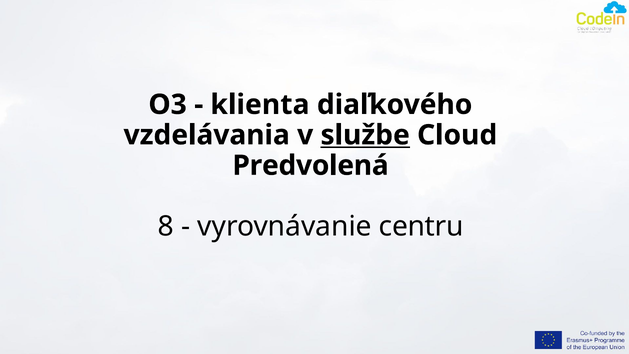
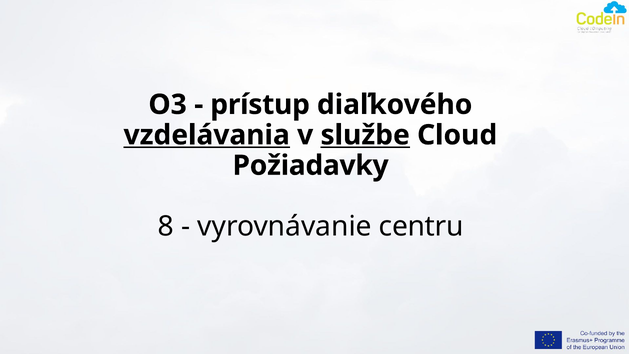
klienta: klienta -> prístup
vzdelávania underline: none -> present
Predvolená: Predvolená -> Požiadavky
